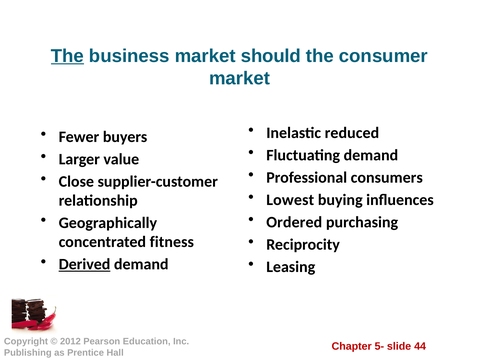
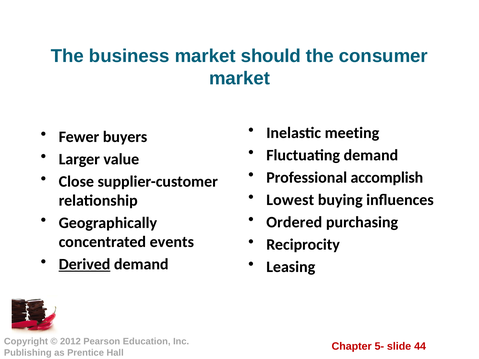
The at (67, 56) underline: present -> none
reduced: reduced -> meeting
consumers: consumers -> accomplish
fitness: fitness -> events
